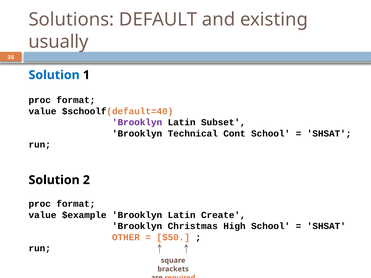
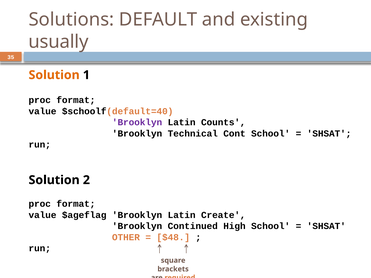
Solution at (54, 75) colour: blue -> orange
Subset: Subset -> Counts
$example: $example -> $ageflag
Christmas: Christmas -> Continued
$50: $50 -> $48
